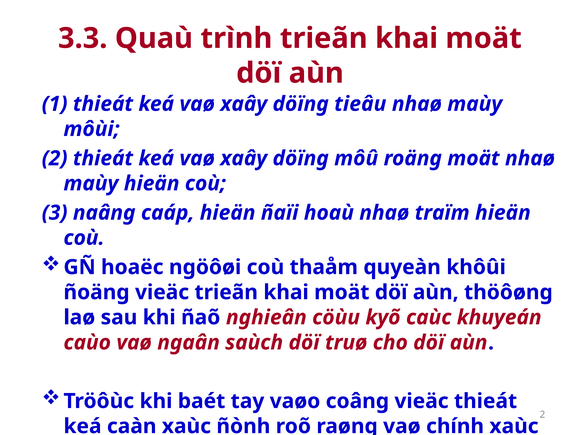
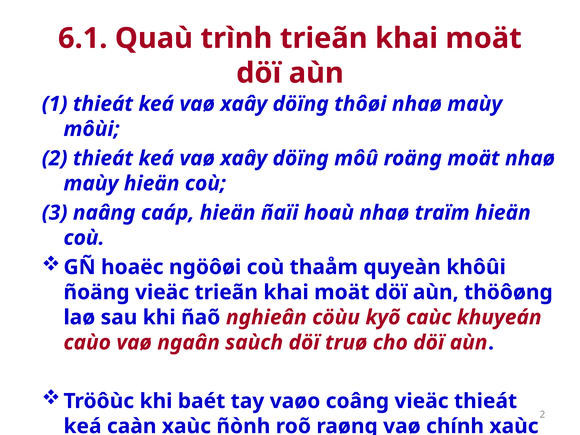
3.3: 3.3 -> 6.1
döïng tieâu: tieâu -> thôøi
